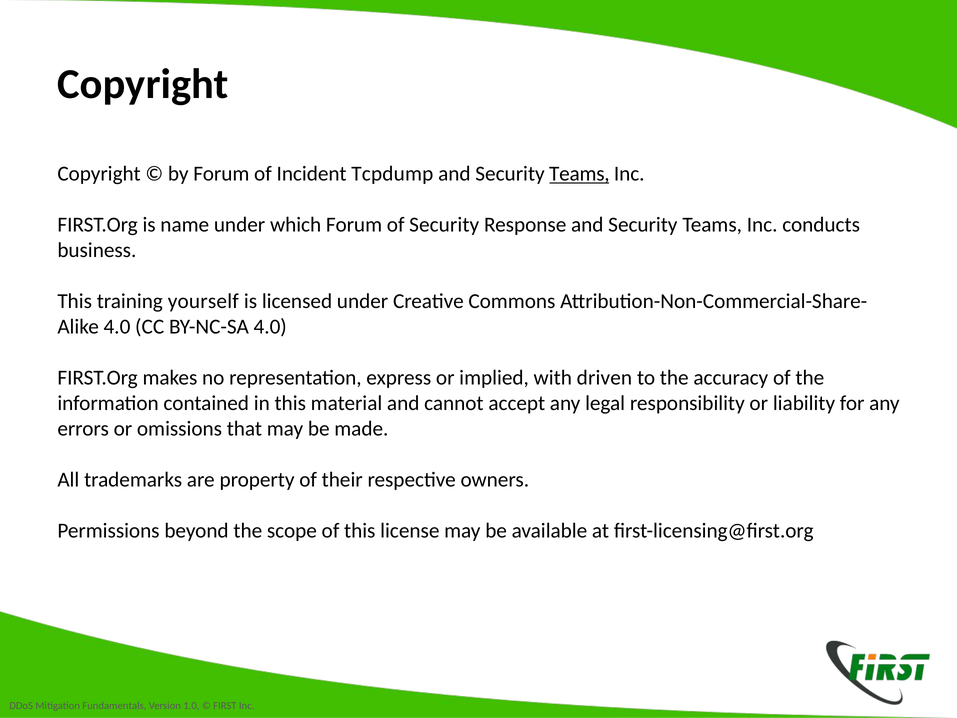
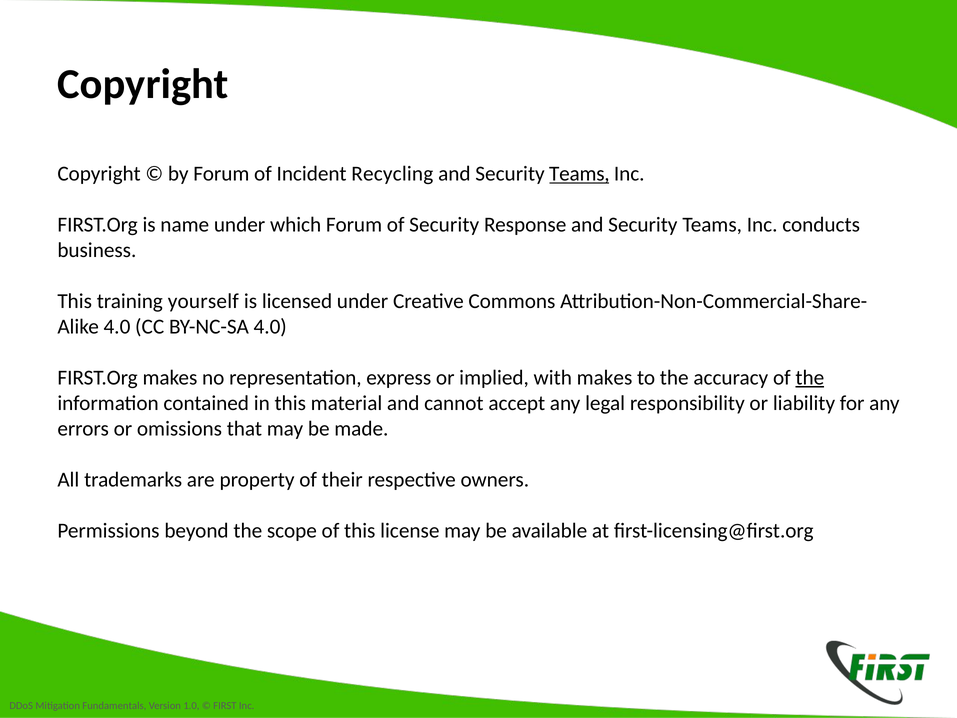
Tcpdump: Tcpdump -> Recycling
with driven: driven -> makes
the at (810, 378) underline: none -> present
